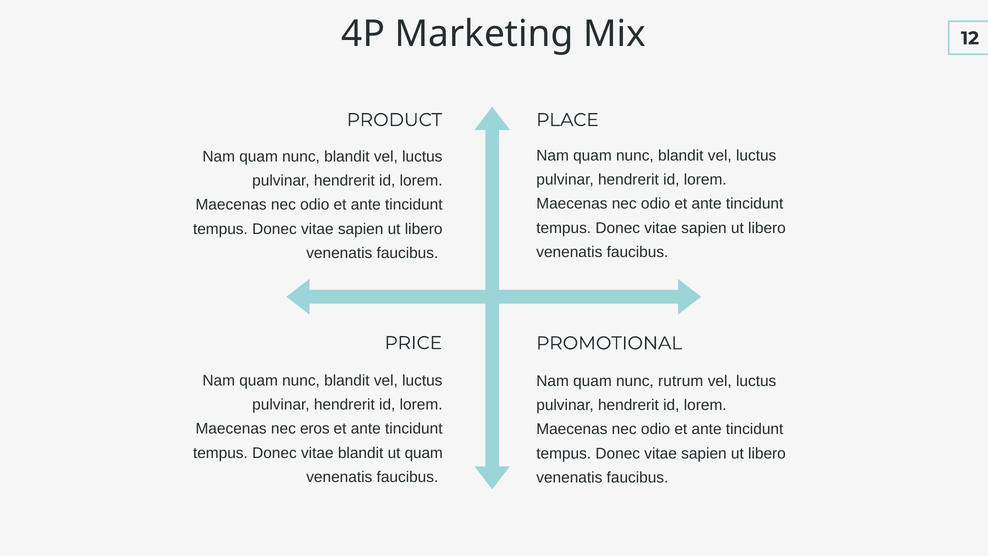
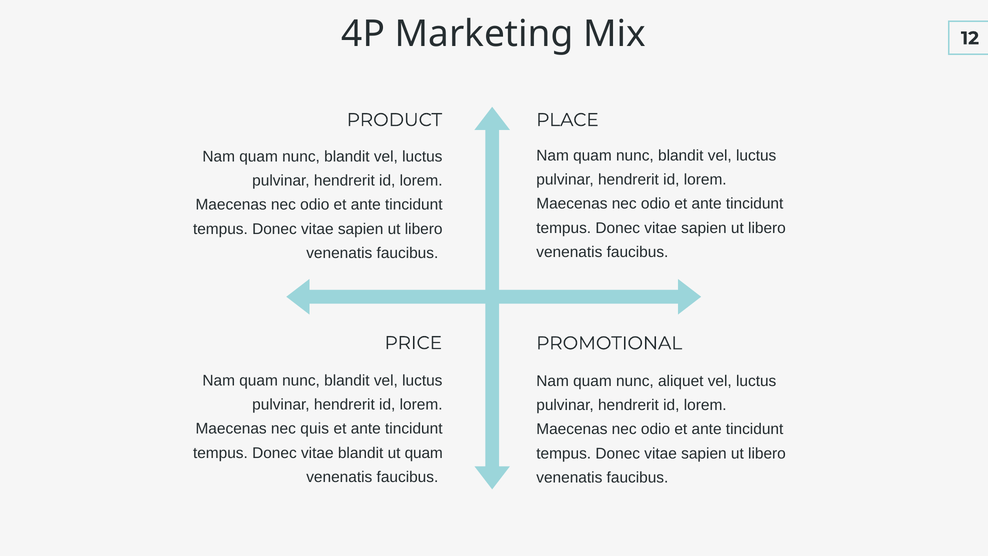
rutrum: rutrum -> aliquet
eros: eros -> quis
